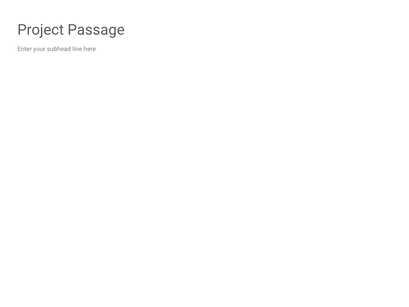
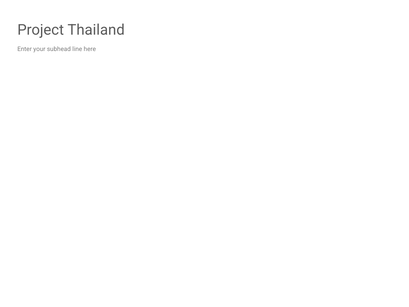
Passage: Passage -> Thailand
